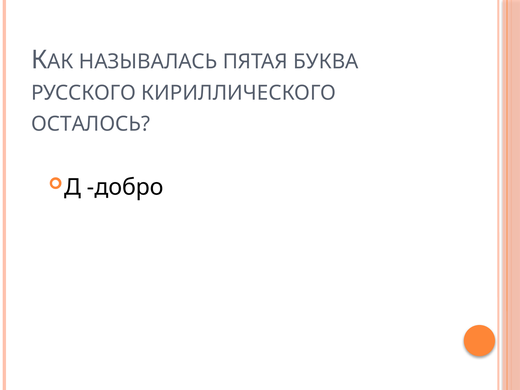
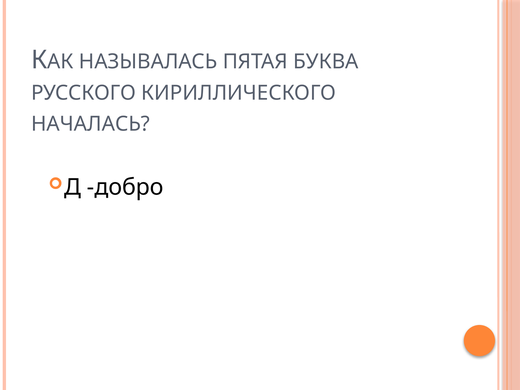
ОСТАЛОСЬ: ОСТАЛОСЬ -> НАЧАЛАСЬ
